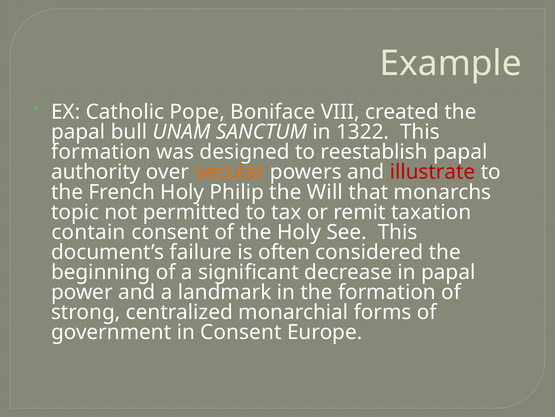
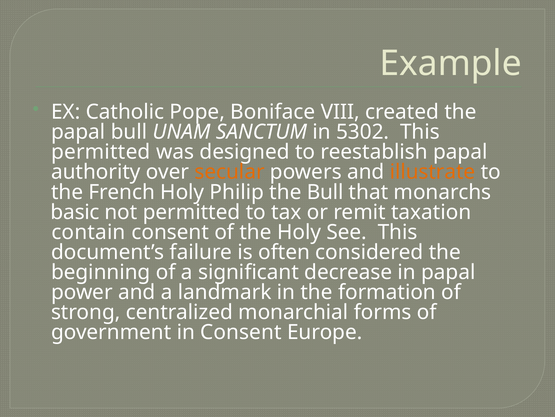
1322: 1322 -> 5302
formation at (101, 152): formation -> permitted
illustrate colour: red -> orange
the Will: Will -> Bull
topic: topic -> basic
